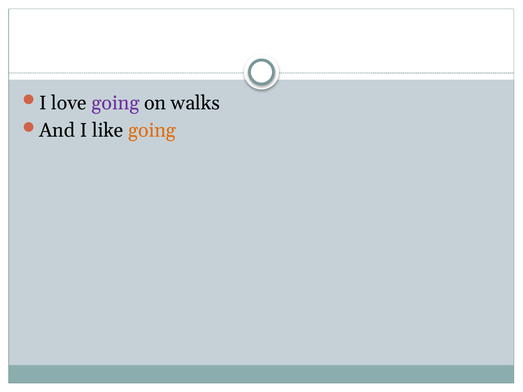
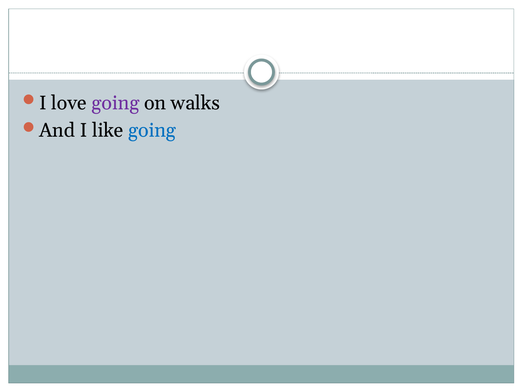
going at (152, 131) colour: orange -> blue
